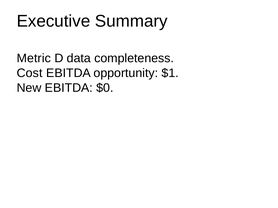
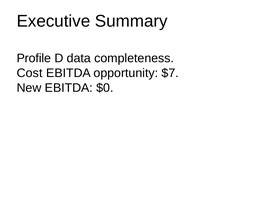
Metric: Metric -> Profile
$1: $1 -> $7
